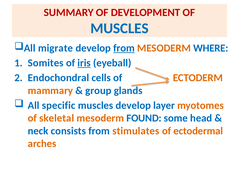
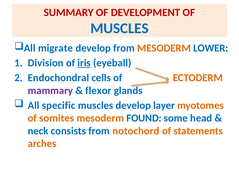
from at (124, 48) underline: present -> none
WHERE: WHERE -> LOWER
Somites: Somites -> Division
mammary colour: orange -> purple
group: group -> flexor
skeletal: skeletal -> somites
stimulates: stimulates -> notochord
ectodermal: ectodermal -> statements
